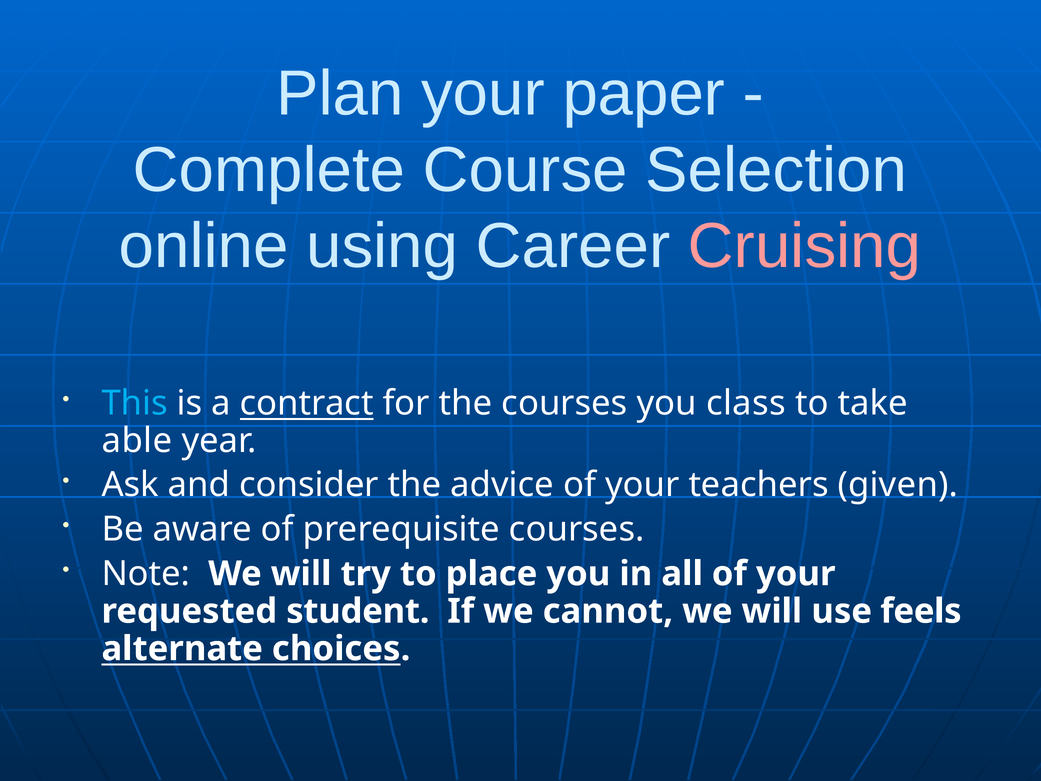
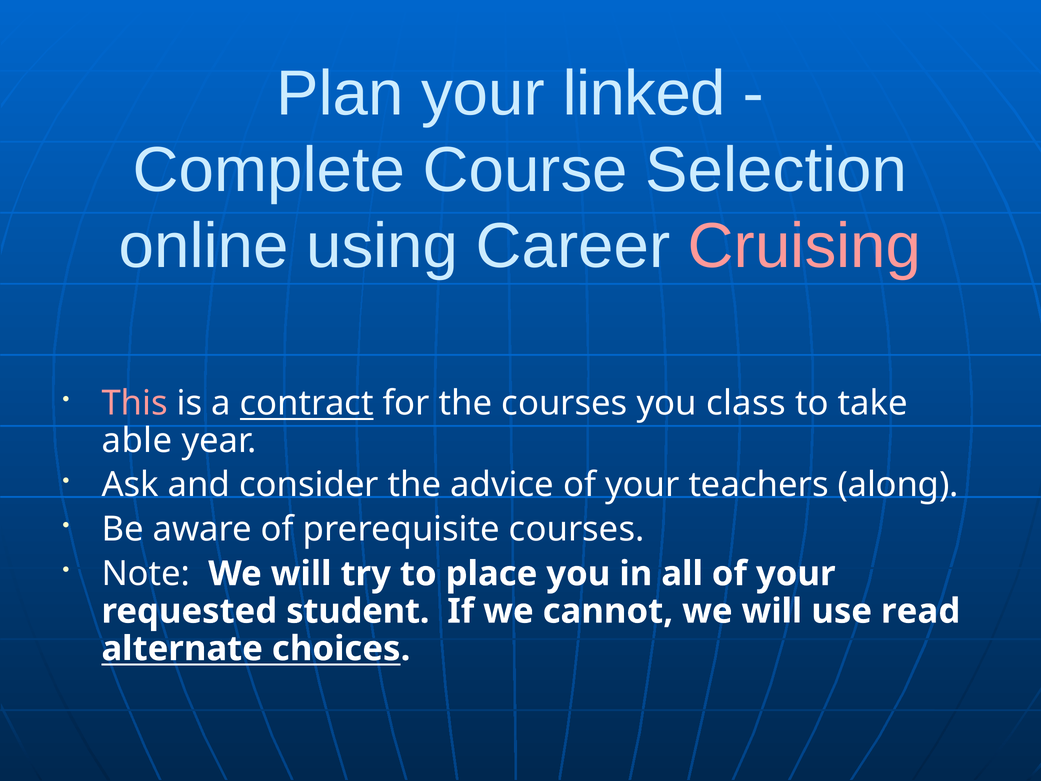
paper: paper -> linked
This colour: light blue -> pink
given: given -> along
feels: feels -> read
